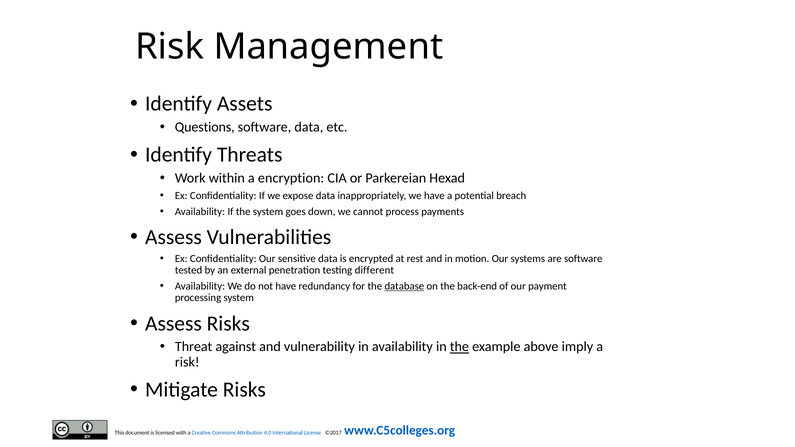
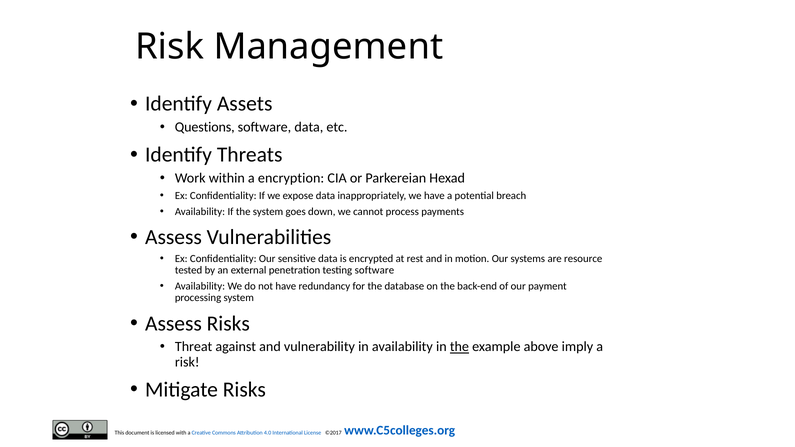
are software: software -> resource
testing different: different -> software
database underline: present -> none
